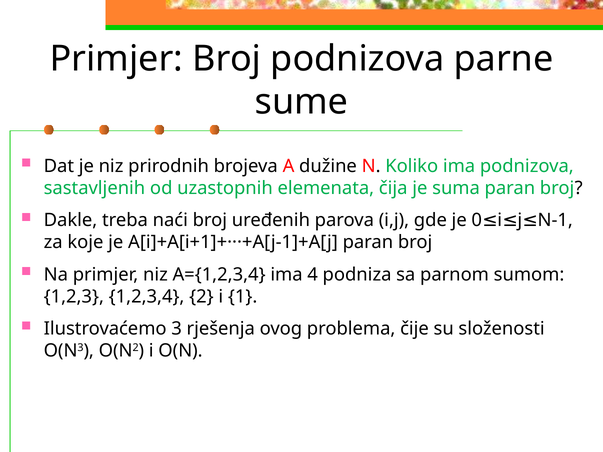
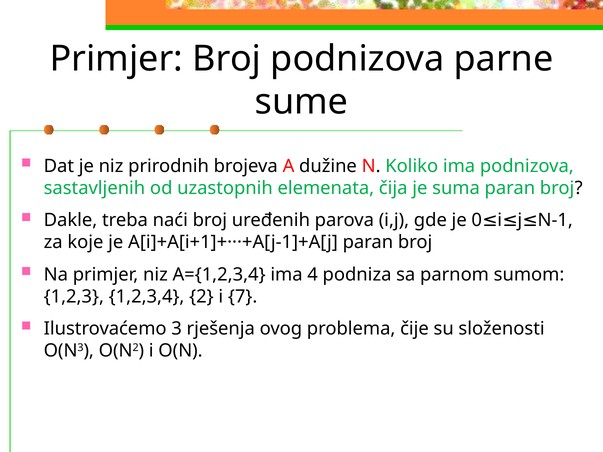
1: 1 -> 7
